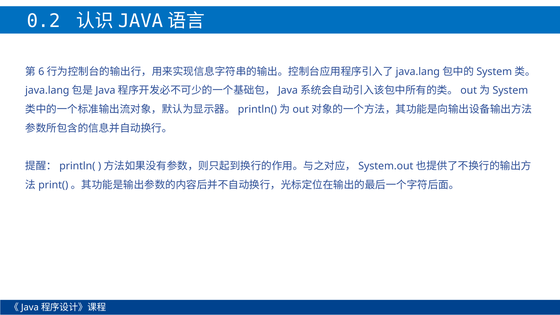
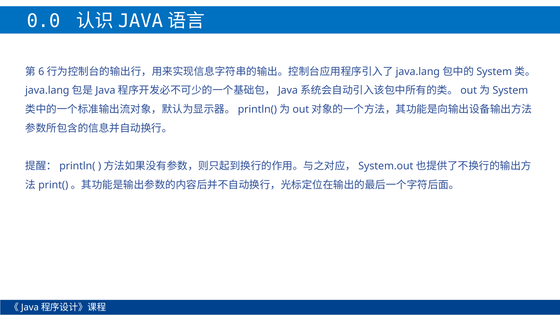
0.2: 0.2 -> 0.0
